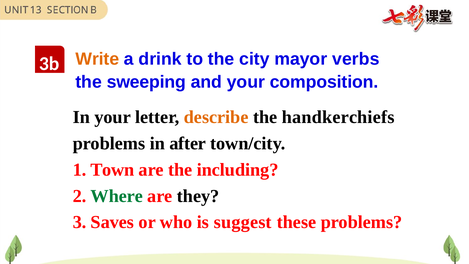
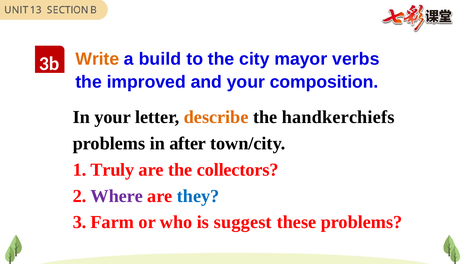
drink: drink -> build
sweeping: sweeping -> improved
Town: Town -> Truly
including: including -> collectors
Where colour: green -> purple
they colour: black -> blue
Saves: Saves -> Farm
